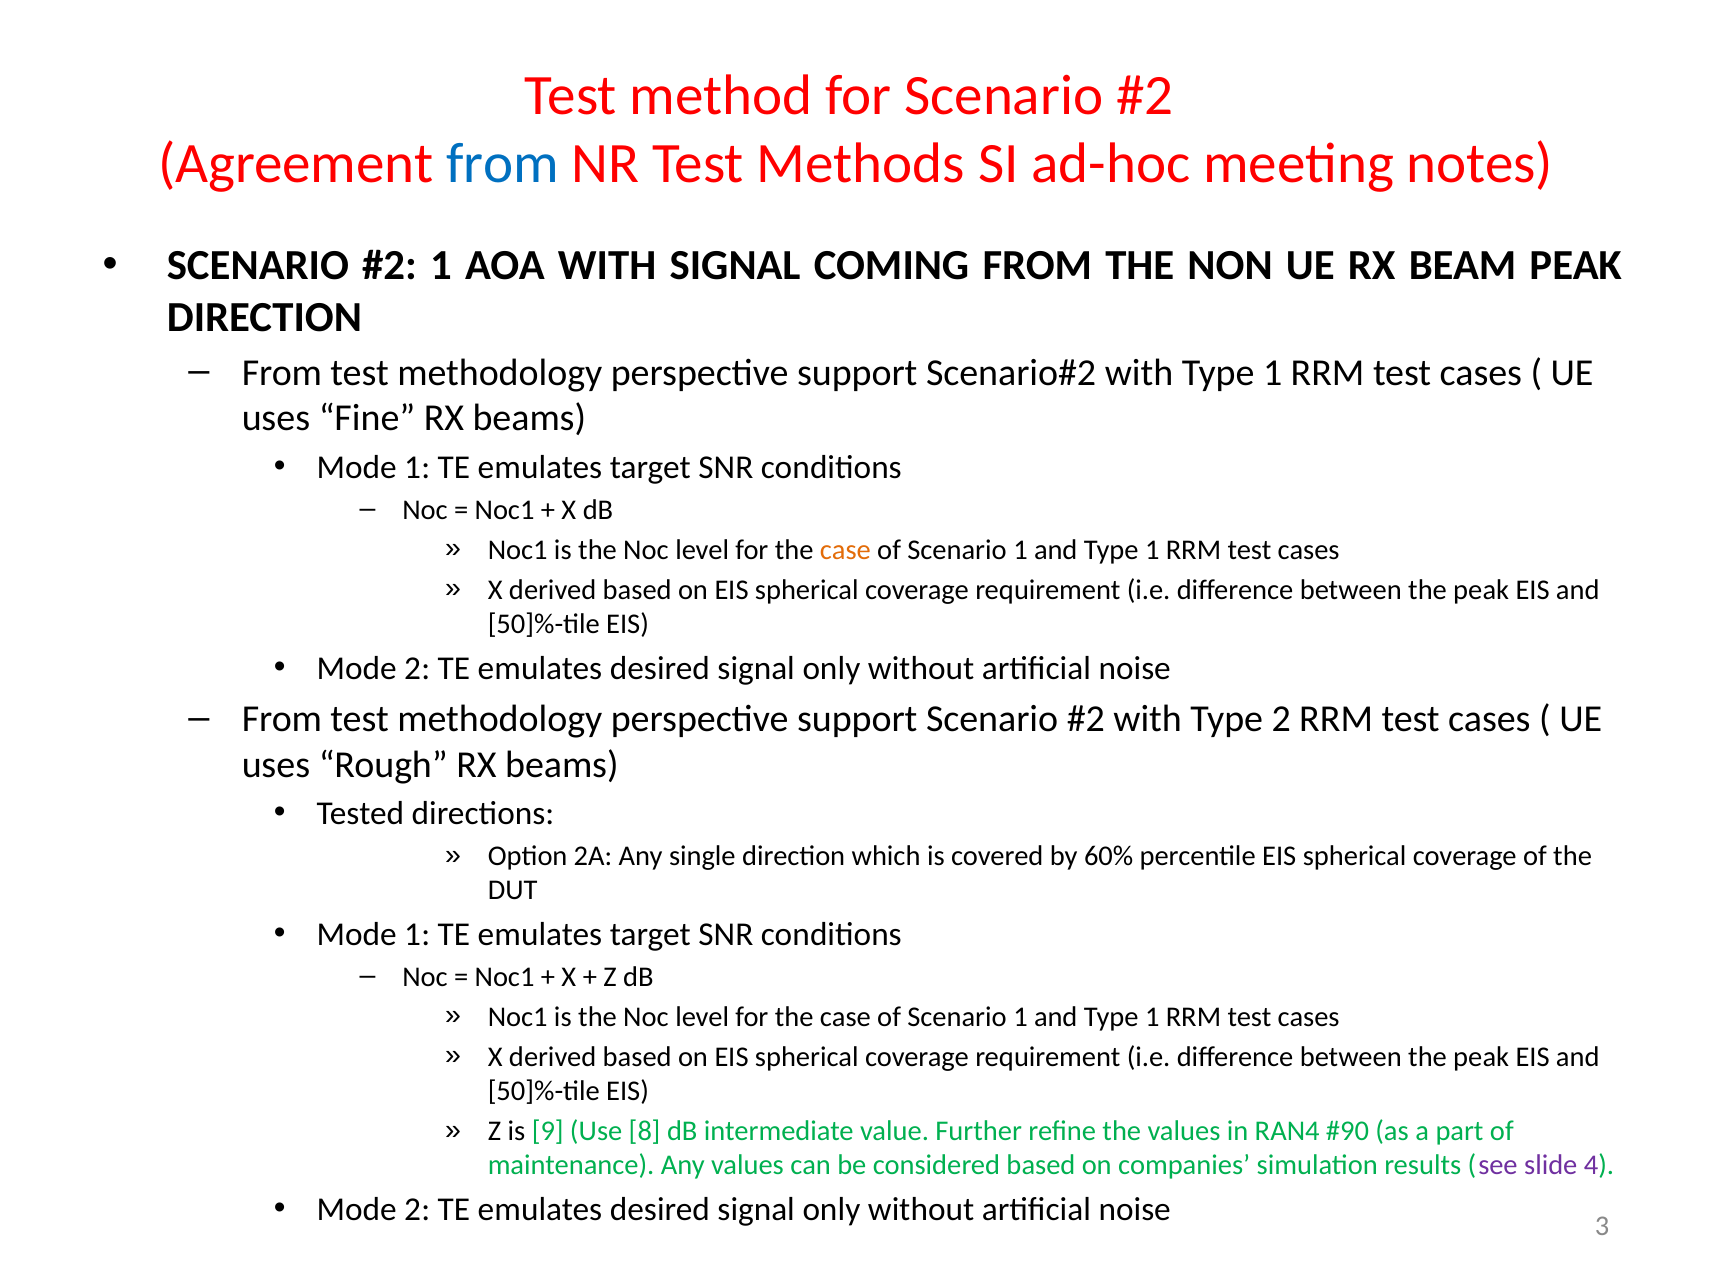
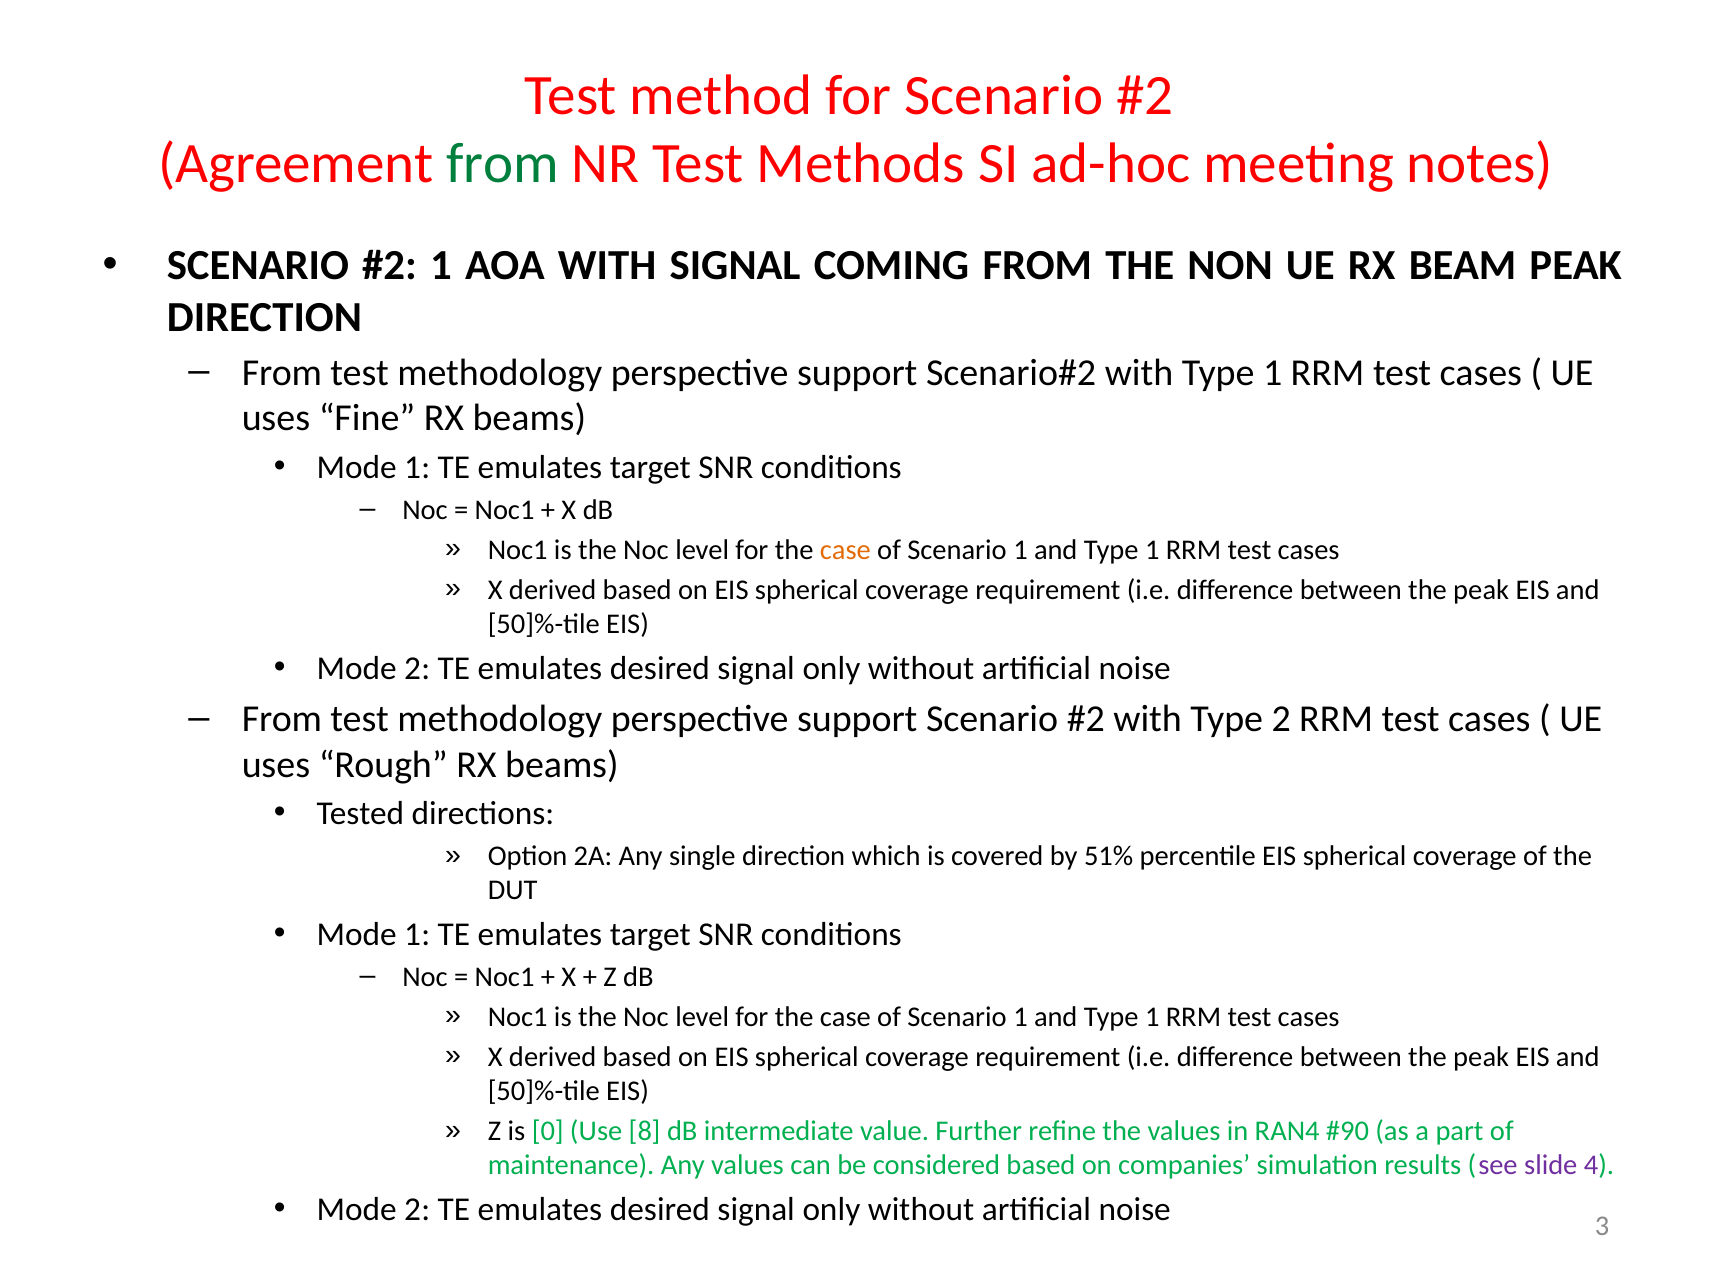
from at (503, 164) colour: blue -> green
60%: 60% -> 51%
9: 9 -> 0
